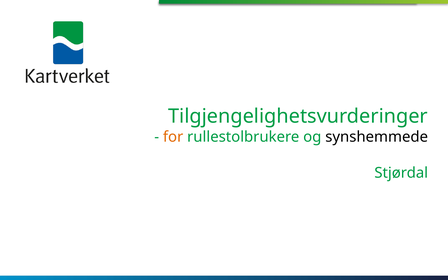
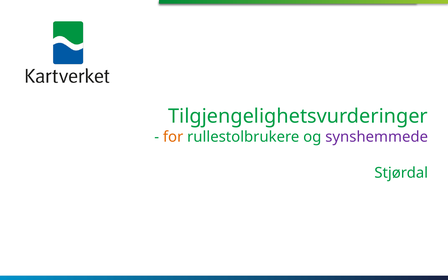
synshemmede colour: black -> purple
